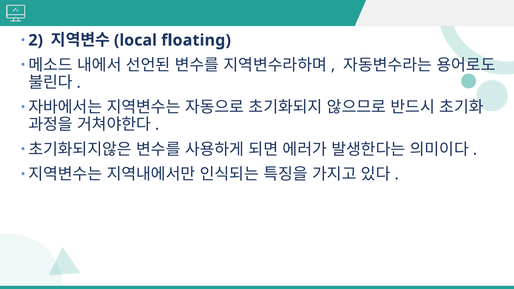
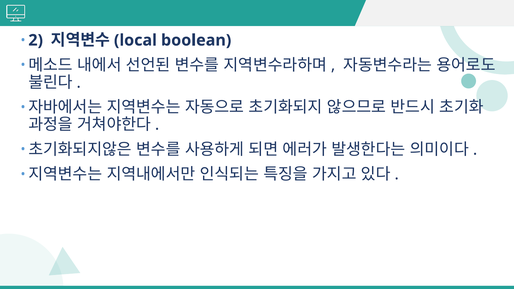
floating: floating -> boolean
